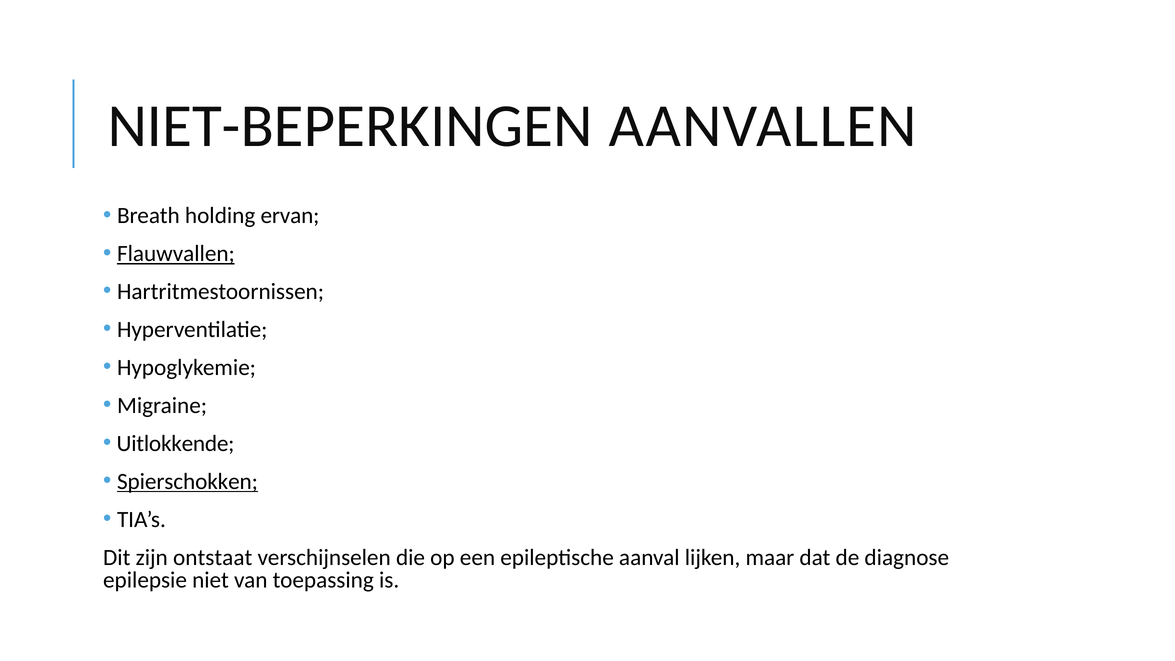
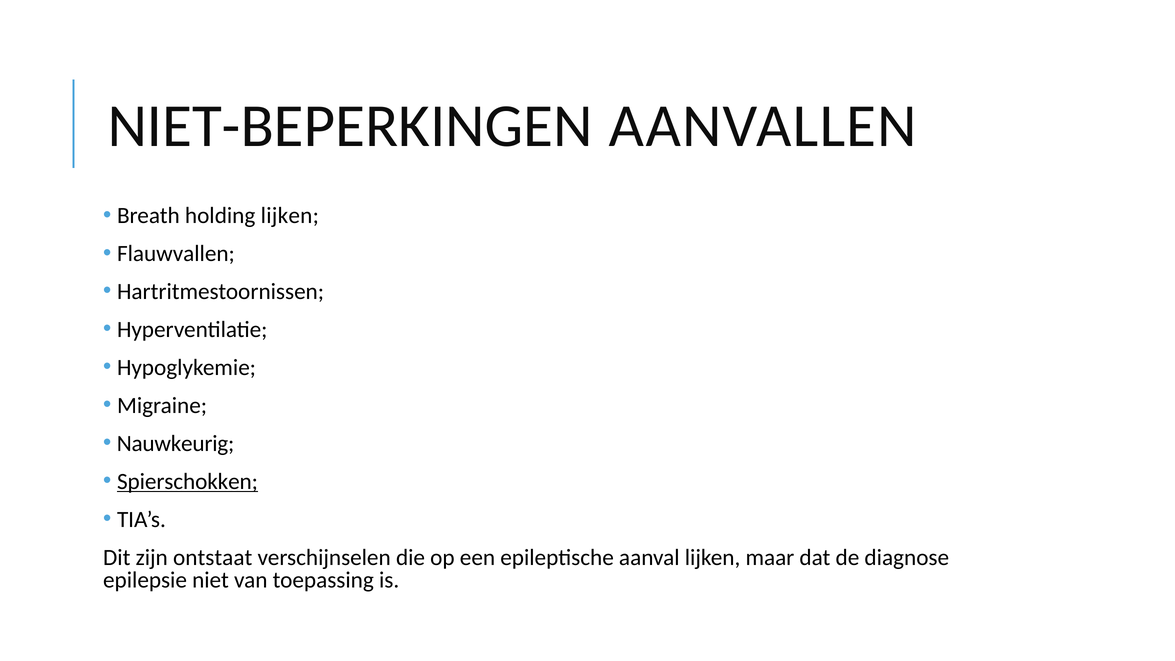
holding ervan: ervan -> lijken
Flauwvallen underline: present -> none
Uitlokkende: Uitlokkende -> Nauwkeurig
